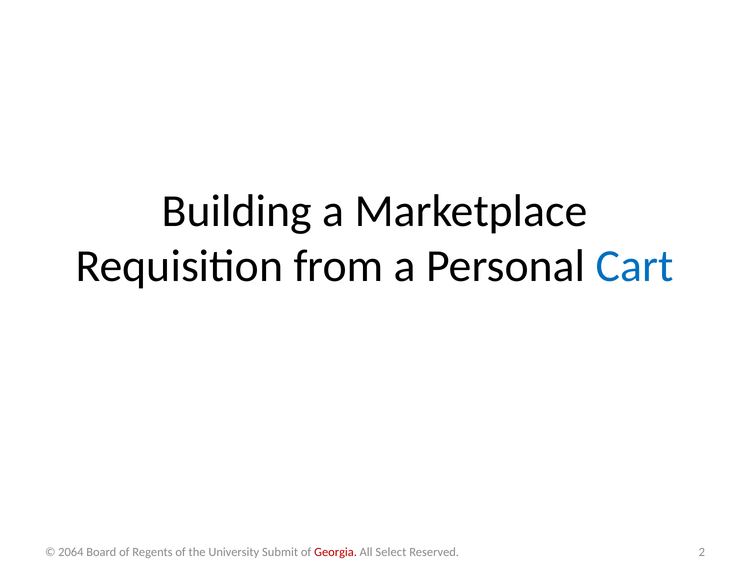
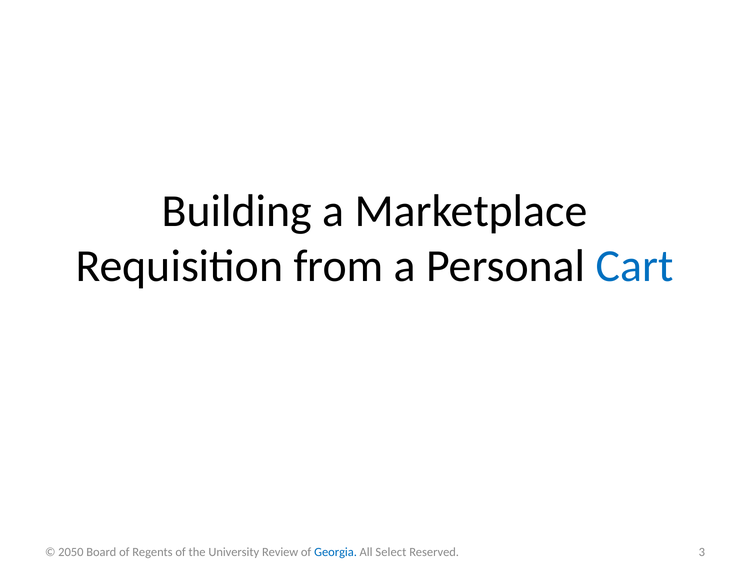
2064: 2064 -> 2050
Submit: Submit -> Review
Georgia colour: red -> blue
2: 2 -> 3
